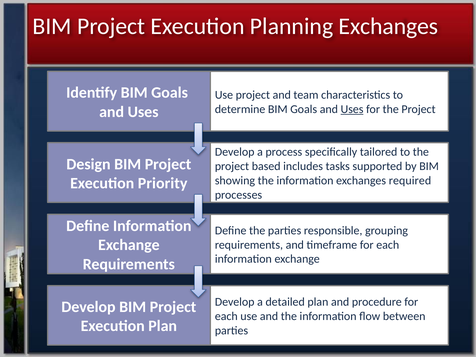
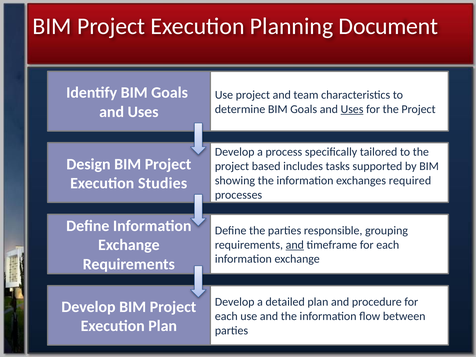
Planning Exchanges: Exchanges -> Document
Priority: Priority -> Studies
and at (295, 245) underline: none -> present
